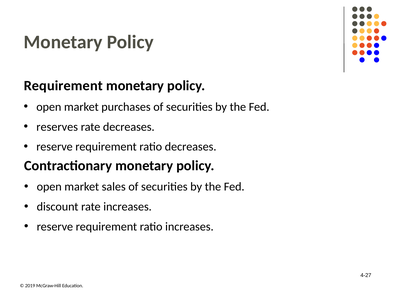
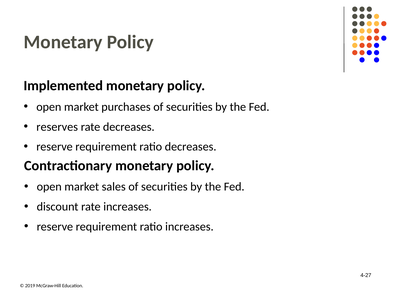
Requirement at (63, 86): Requirement -> Implemented
